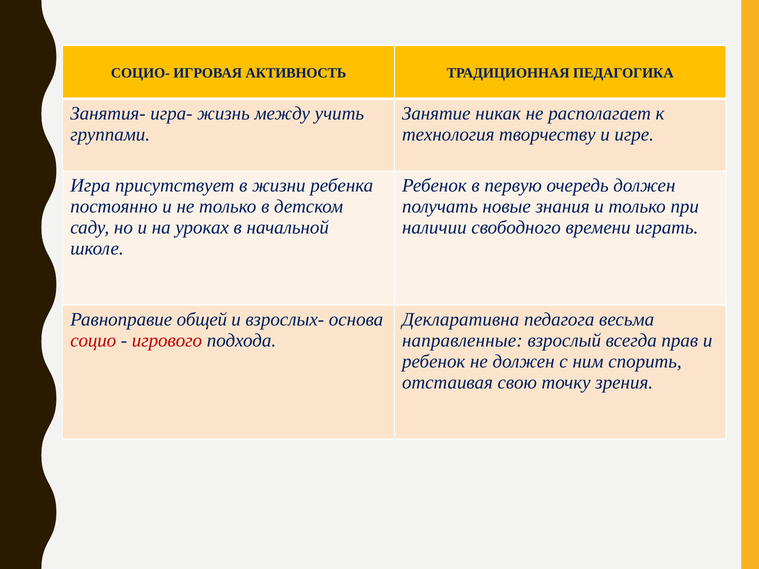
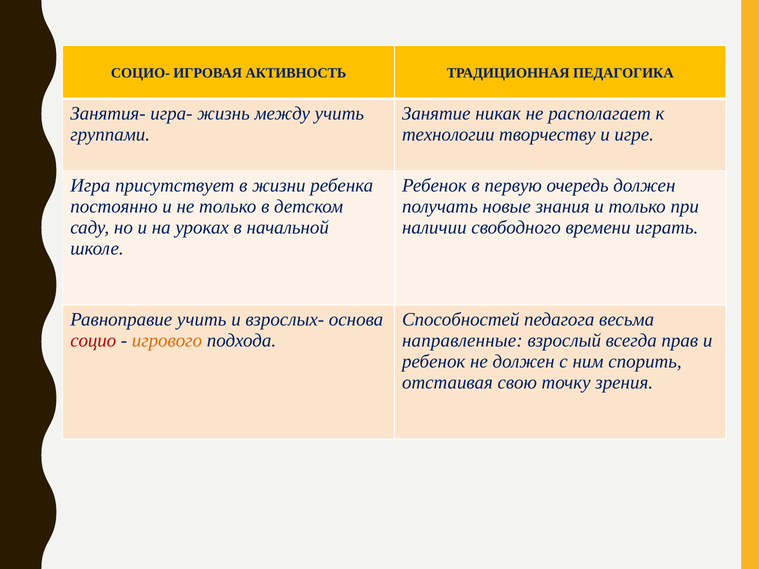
технология: технология -> технологии
Равноправие общей: общей -> учить
Декларативна: Декларативна -> Способностей
игрового colour: red -> orange
